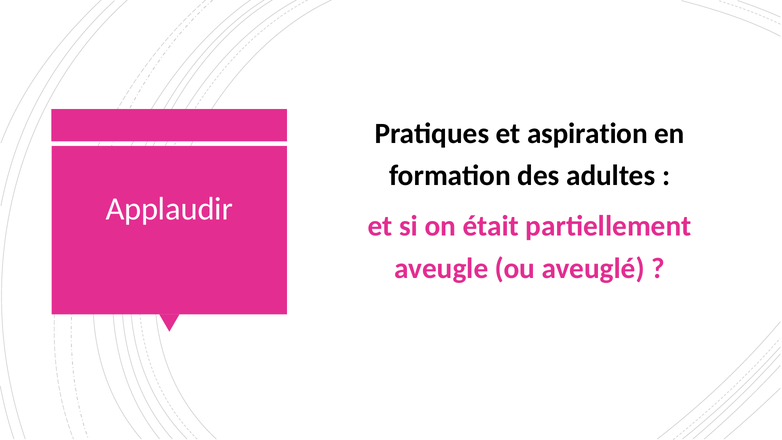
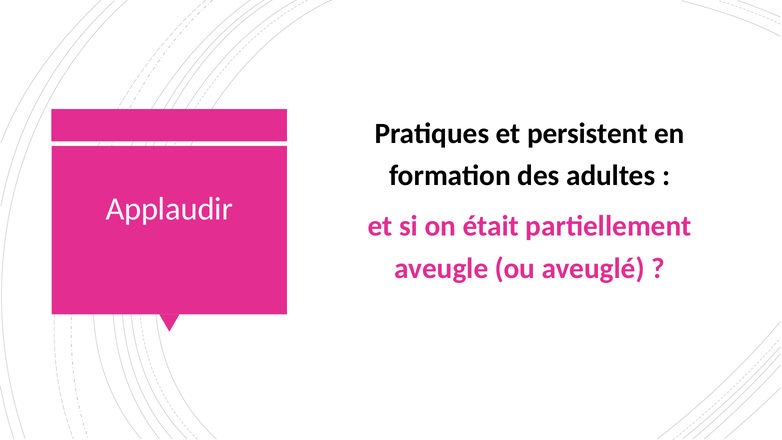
aspiration: aspiration -> persistent
